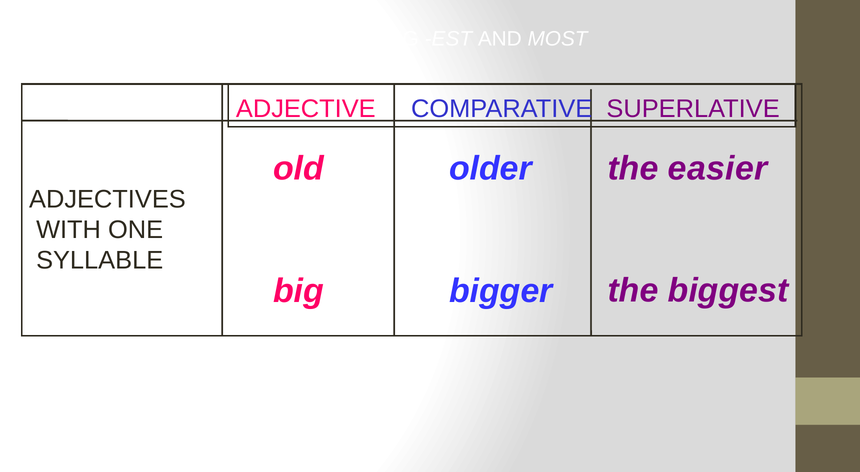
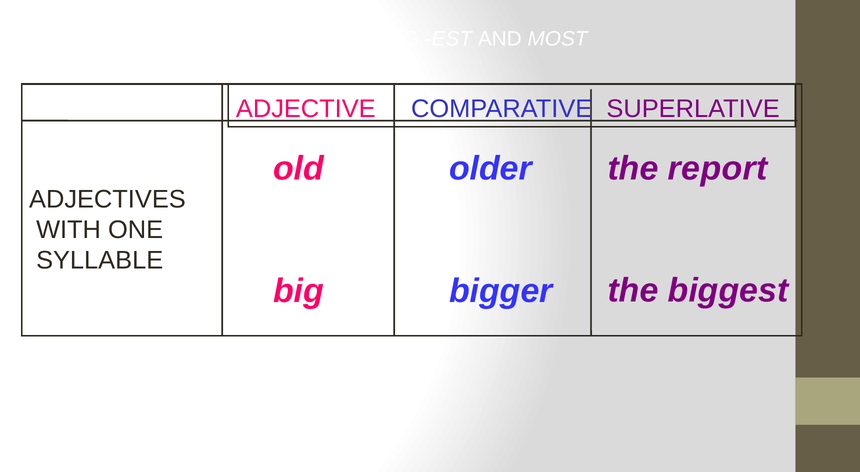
easier: easier -> report
